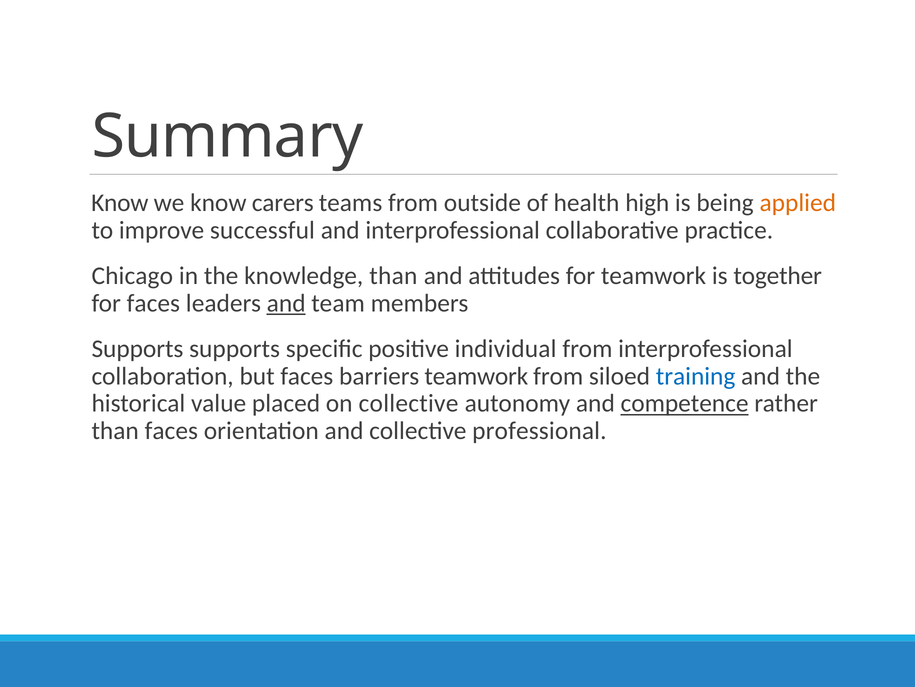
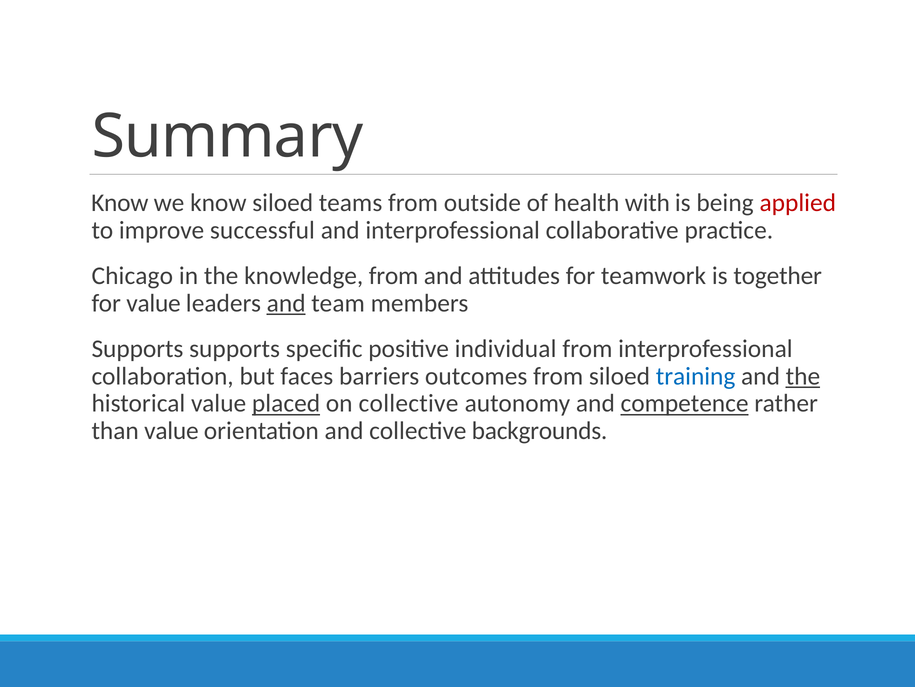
know carers: carers -> siloed
high: high -> with
applied colour: orange -> red
knowledge than: than -> from
for faces: faces -> value
barriers teamwork: teamwork -> outcomes
the at (803, 376) underline: none -> present
placed underline: none -> present
than faces: faces -> value
professional: professional -> backgrounds
